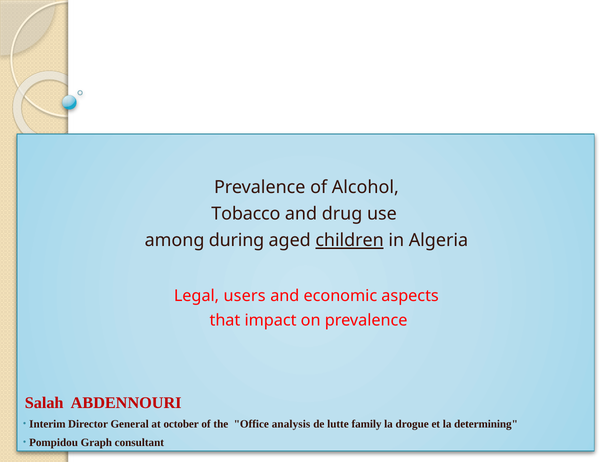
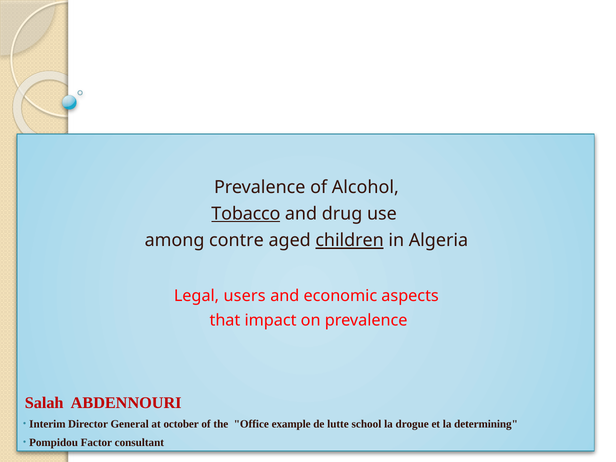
Tobacco underline: none -> present
during: during -> contre
analysis: analysis -> example
family: family -> school
Graph: Graph -> Factor
